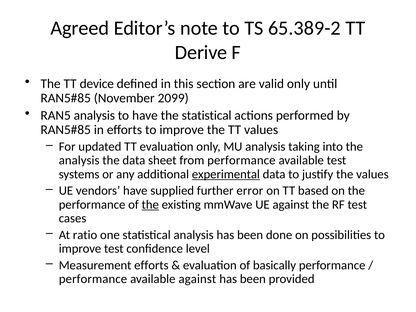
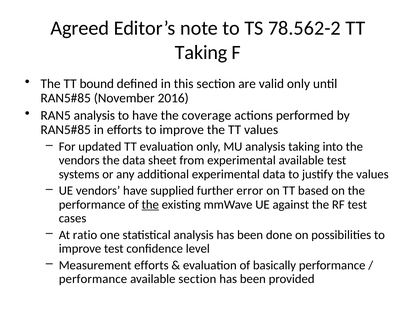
65.389-2: 65.389-2 -> 78.562-2
Derive at (201, 52): Derive -> Taking
device: device -> bound
2099: 2099 -> 2016
the statistical: statistical -> coverage
analysis at (79, 160): analysis -> vendors
from performance: performance -> experimental
experimental at (226, 174) underline: present -> none
available against: against -> section
